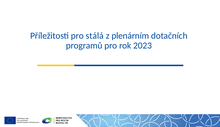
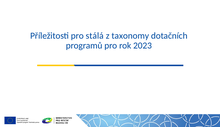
plenárním: plenárním -> taxonomy
